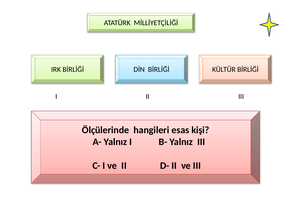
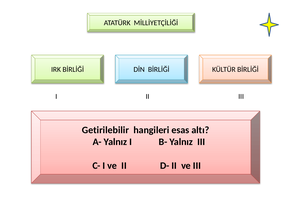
Ölçülerinde: Ölçülerinde -> Getirilebilir
kişi: kişi -> altı
